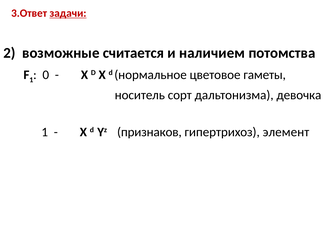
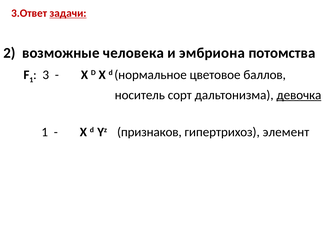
считается: считается -> человека
наличием: наличием -> эмбриона
гаметы: гаметы -> баллов
0: 0 -> 3
девочка underline: none -> present
